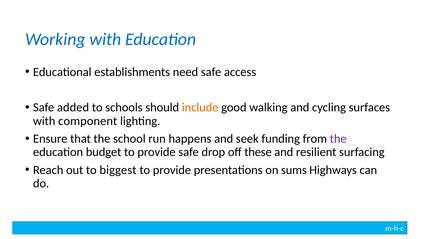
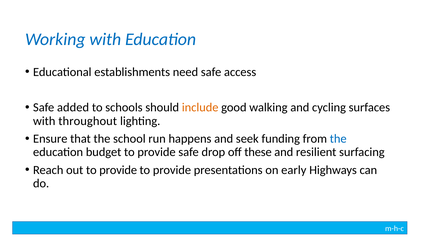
component: component -> throughout
the at (338, 139) colour: purple -> blue
out to biggest: biggest -> provide
sums: sums -> early
